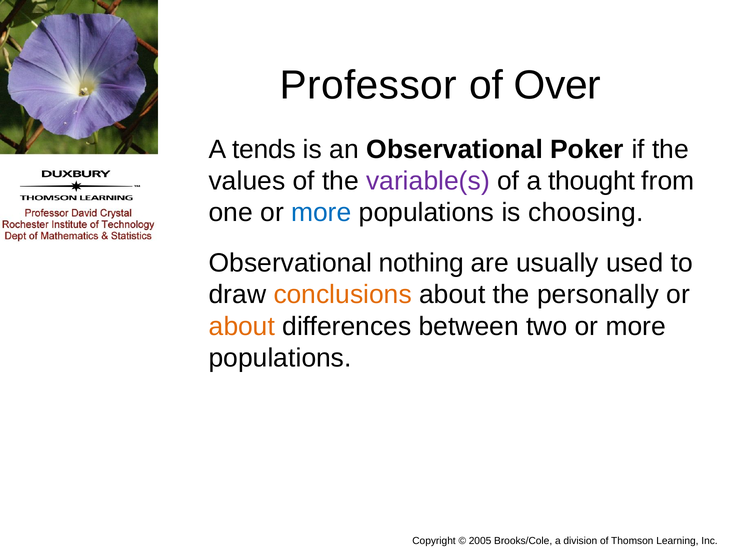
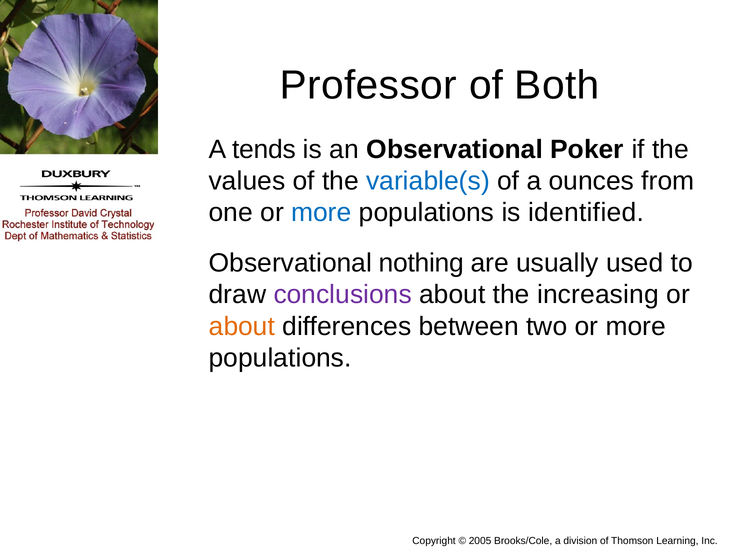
Over: Over -> Both
variable(s colour: purple -> blue
thought: thought -> ounces
choosing: choosing -> identified
conclusions colour: orange -> purple
personally: personally -> increasing
